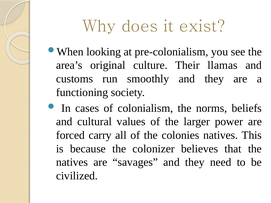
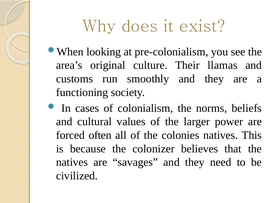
carry: carry -> often
